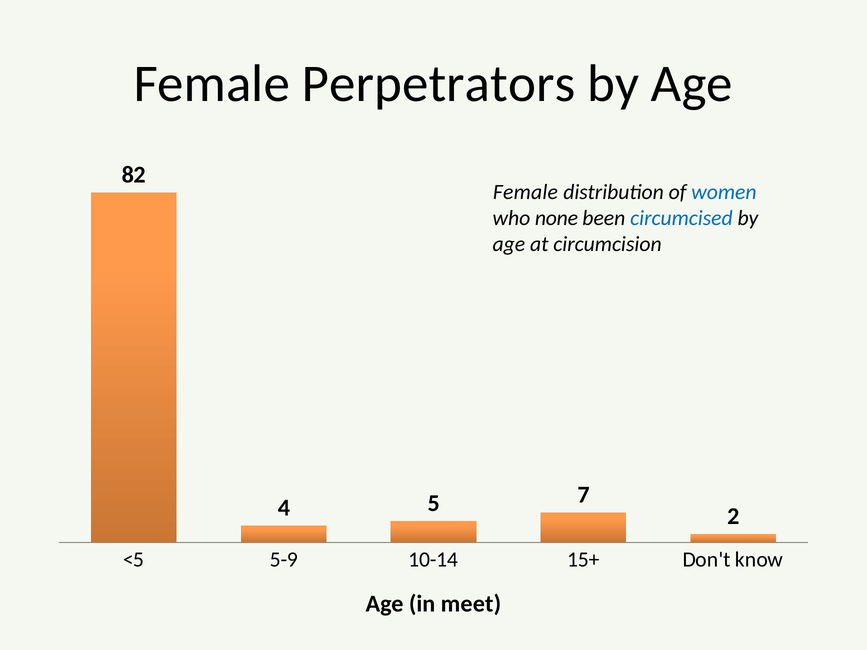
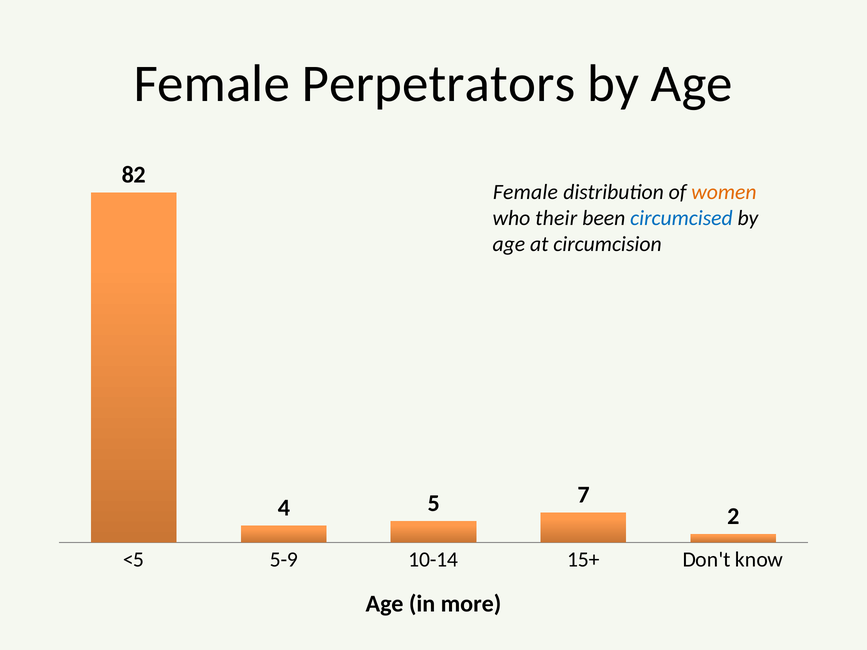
women colour: blue -> orange
none: none -> their
meet: meet -> more
